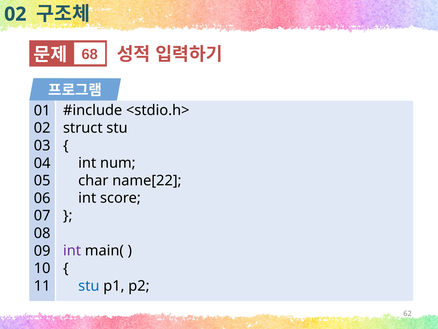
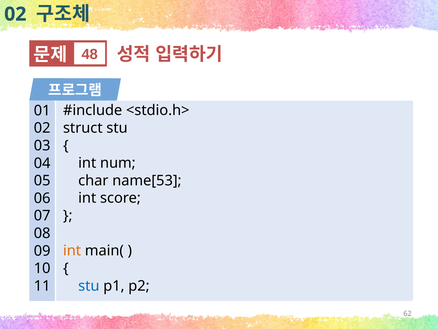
68: 68 -> 48
name[22: name[22 -> name[53
int at (72, 250) colour: purple -> orange
